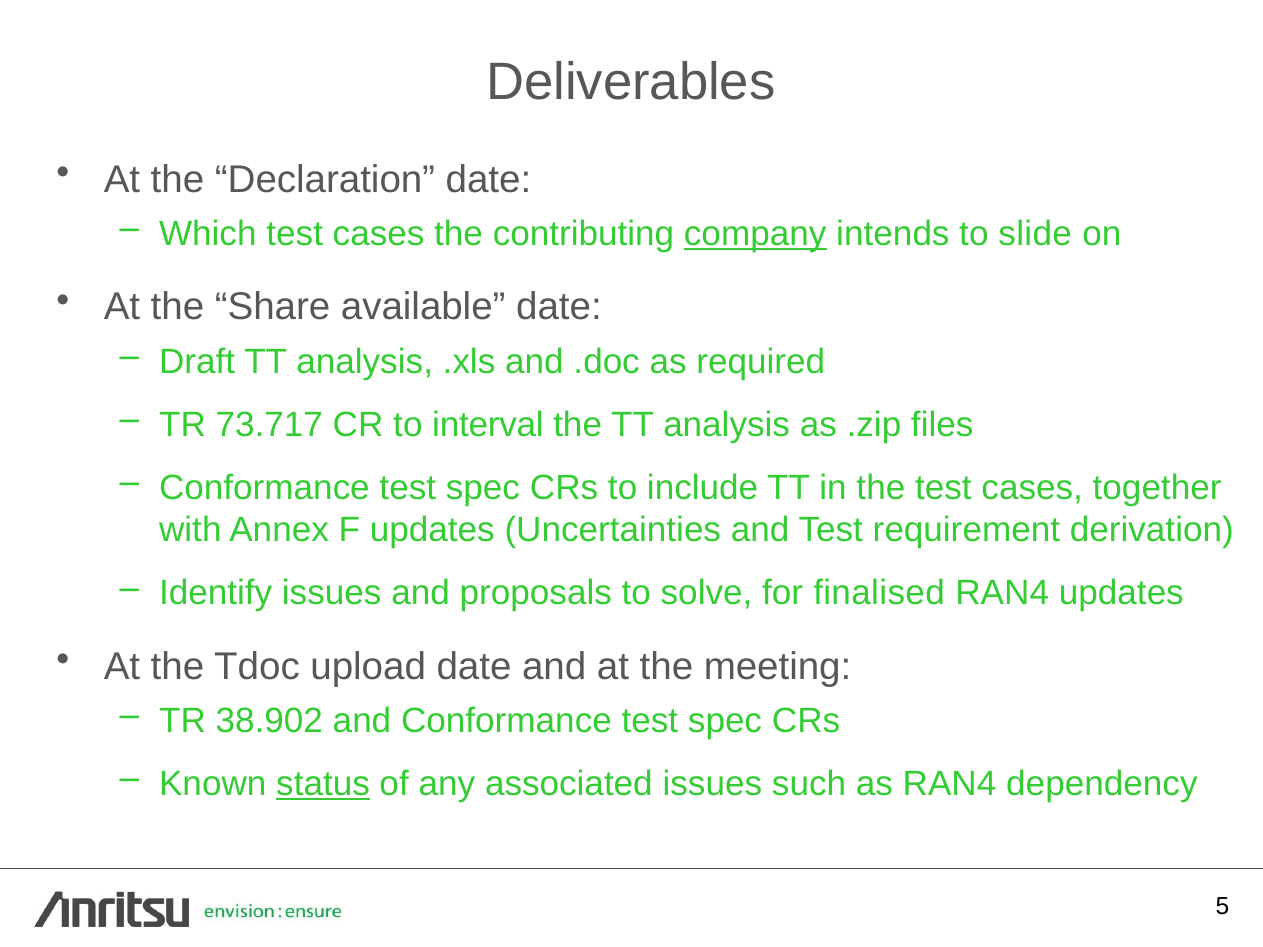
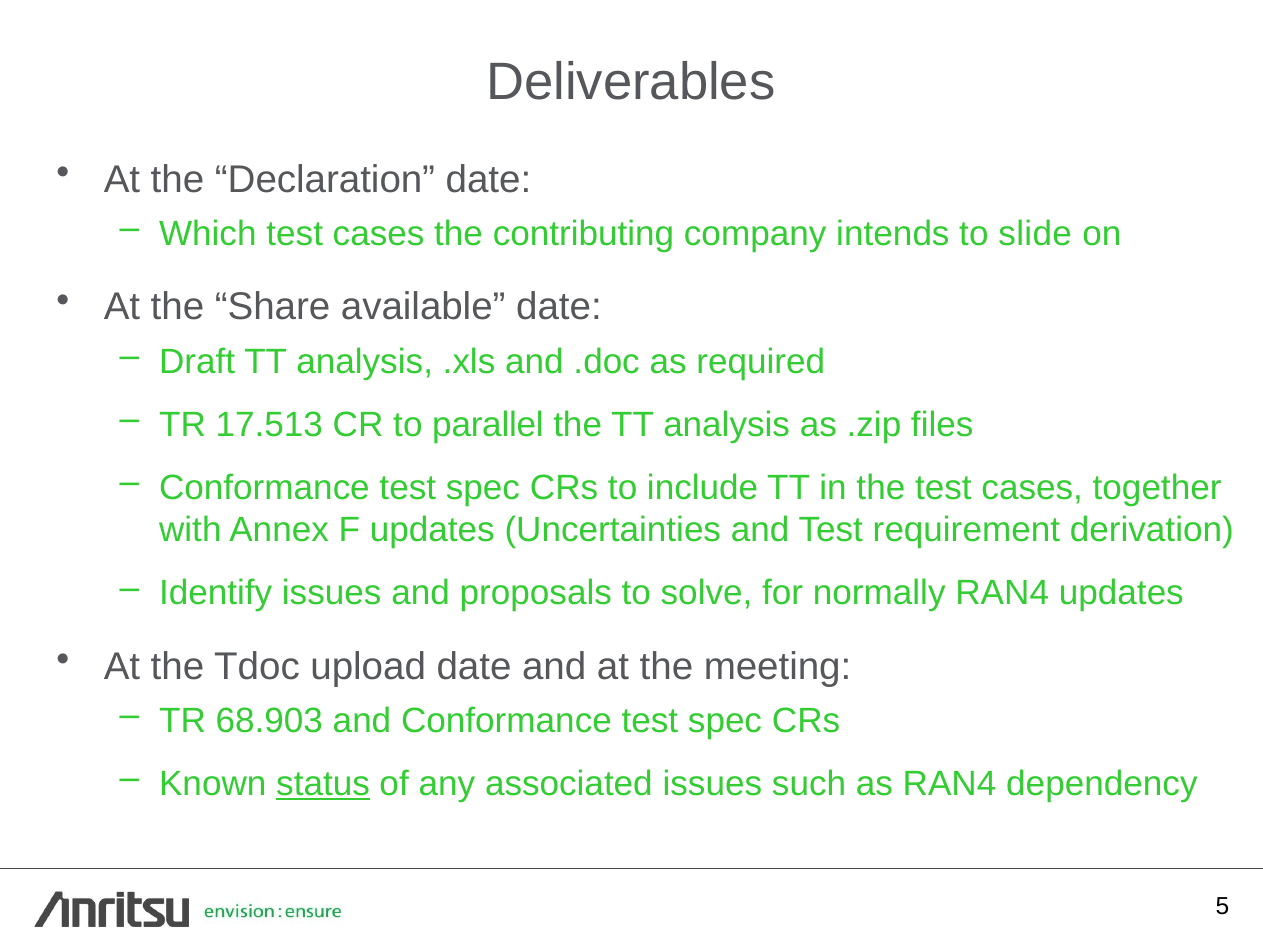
company underline: present -> none
73.717: 73.717 -> 17.513
interval: interval -> parallel
finalised: finalised -> normally
38.902: 38.902 -> 68.903
